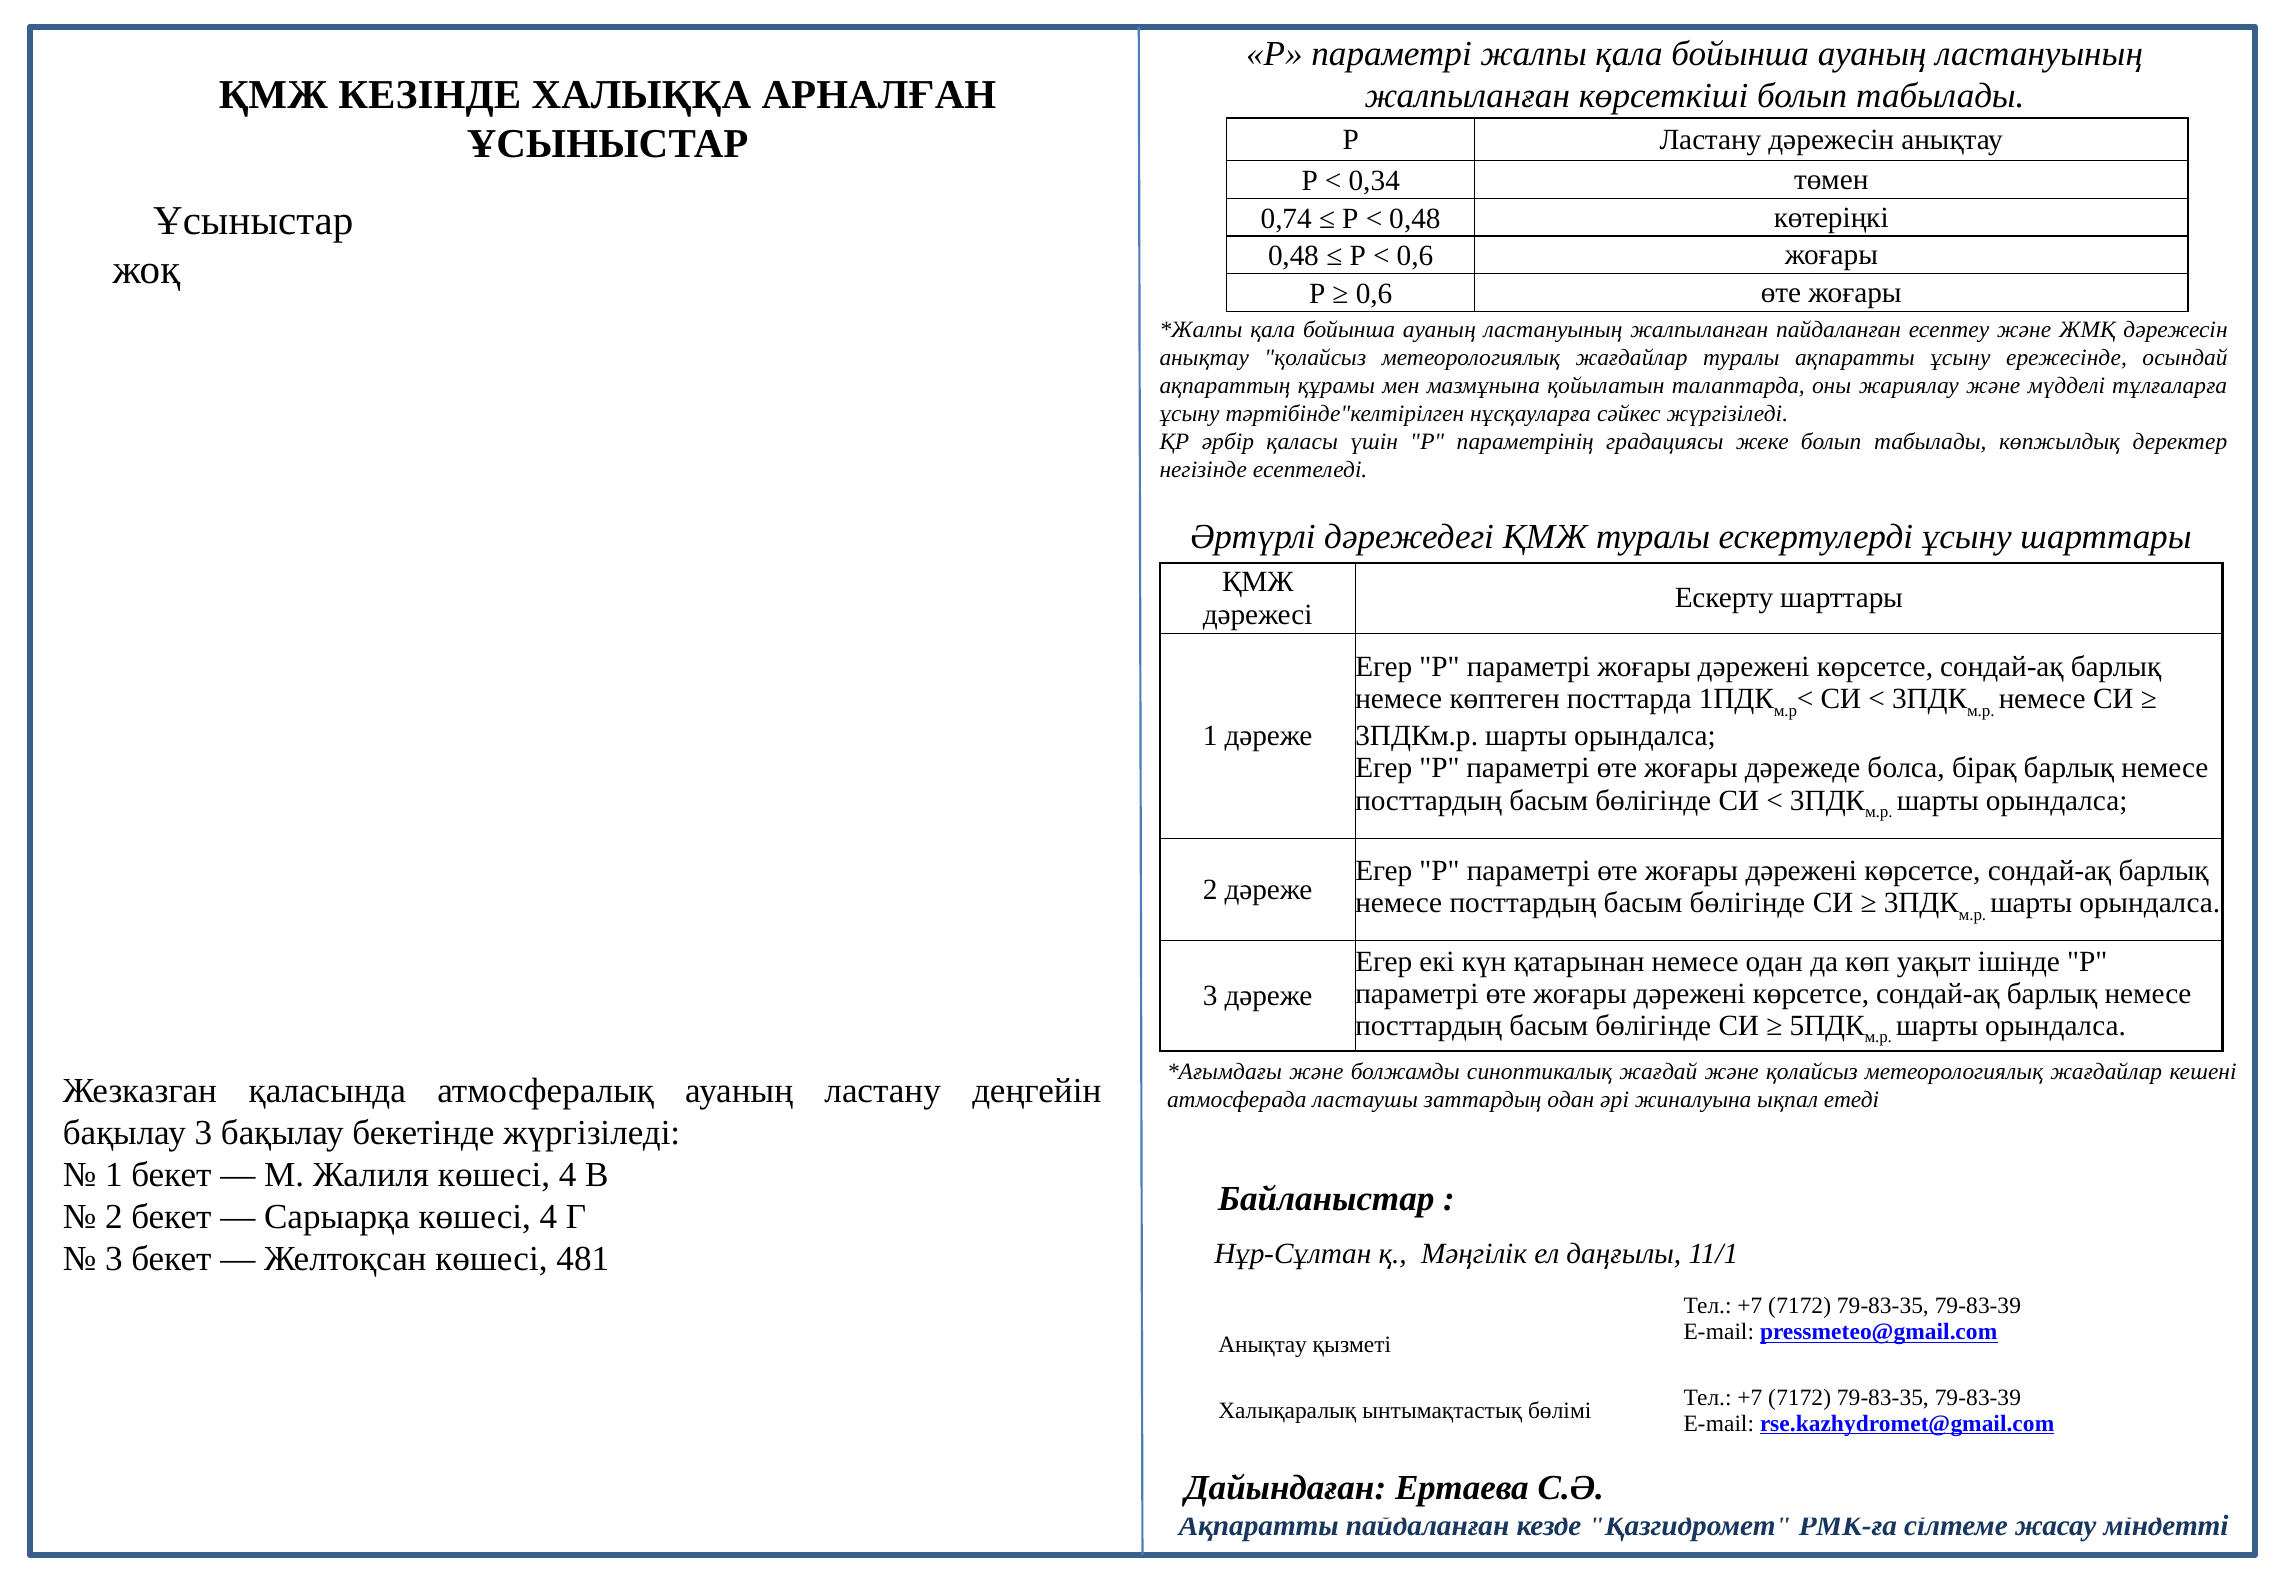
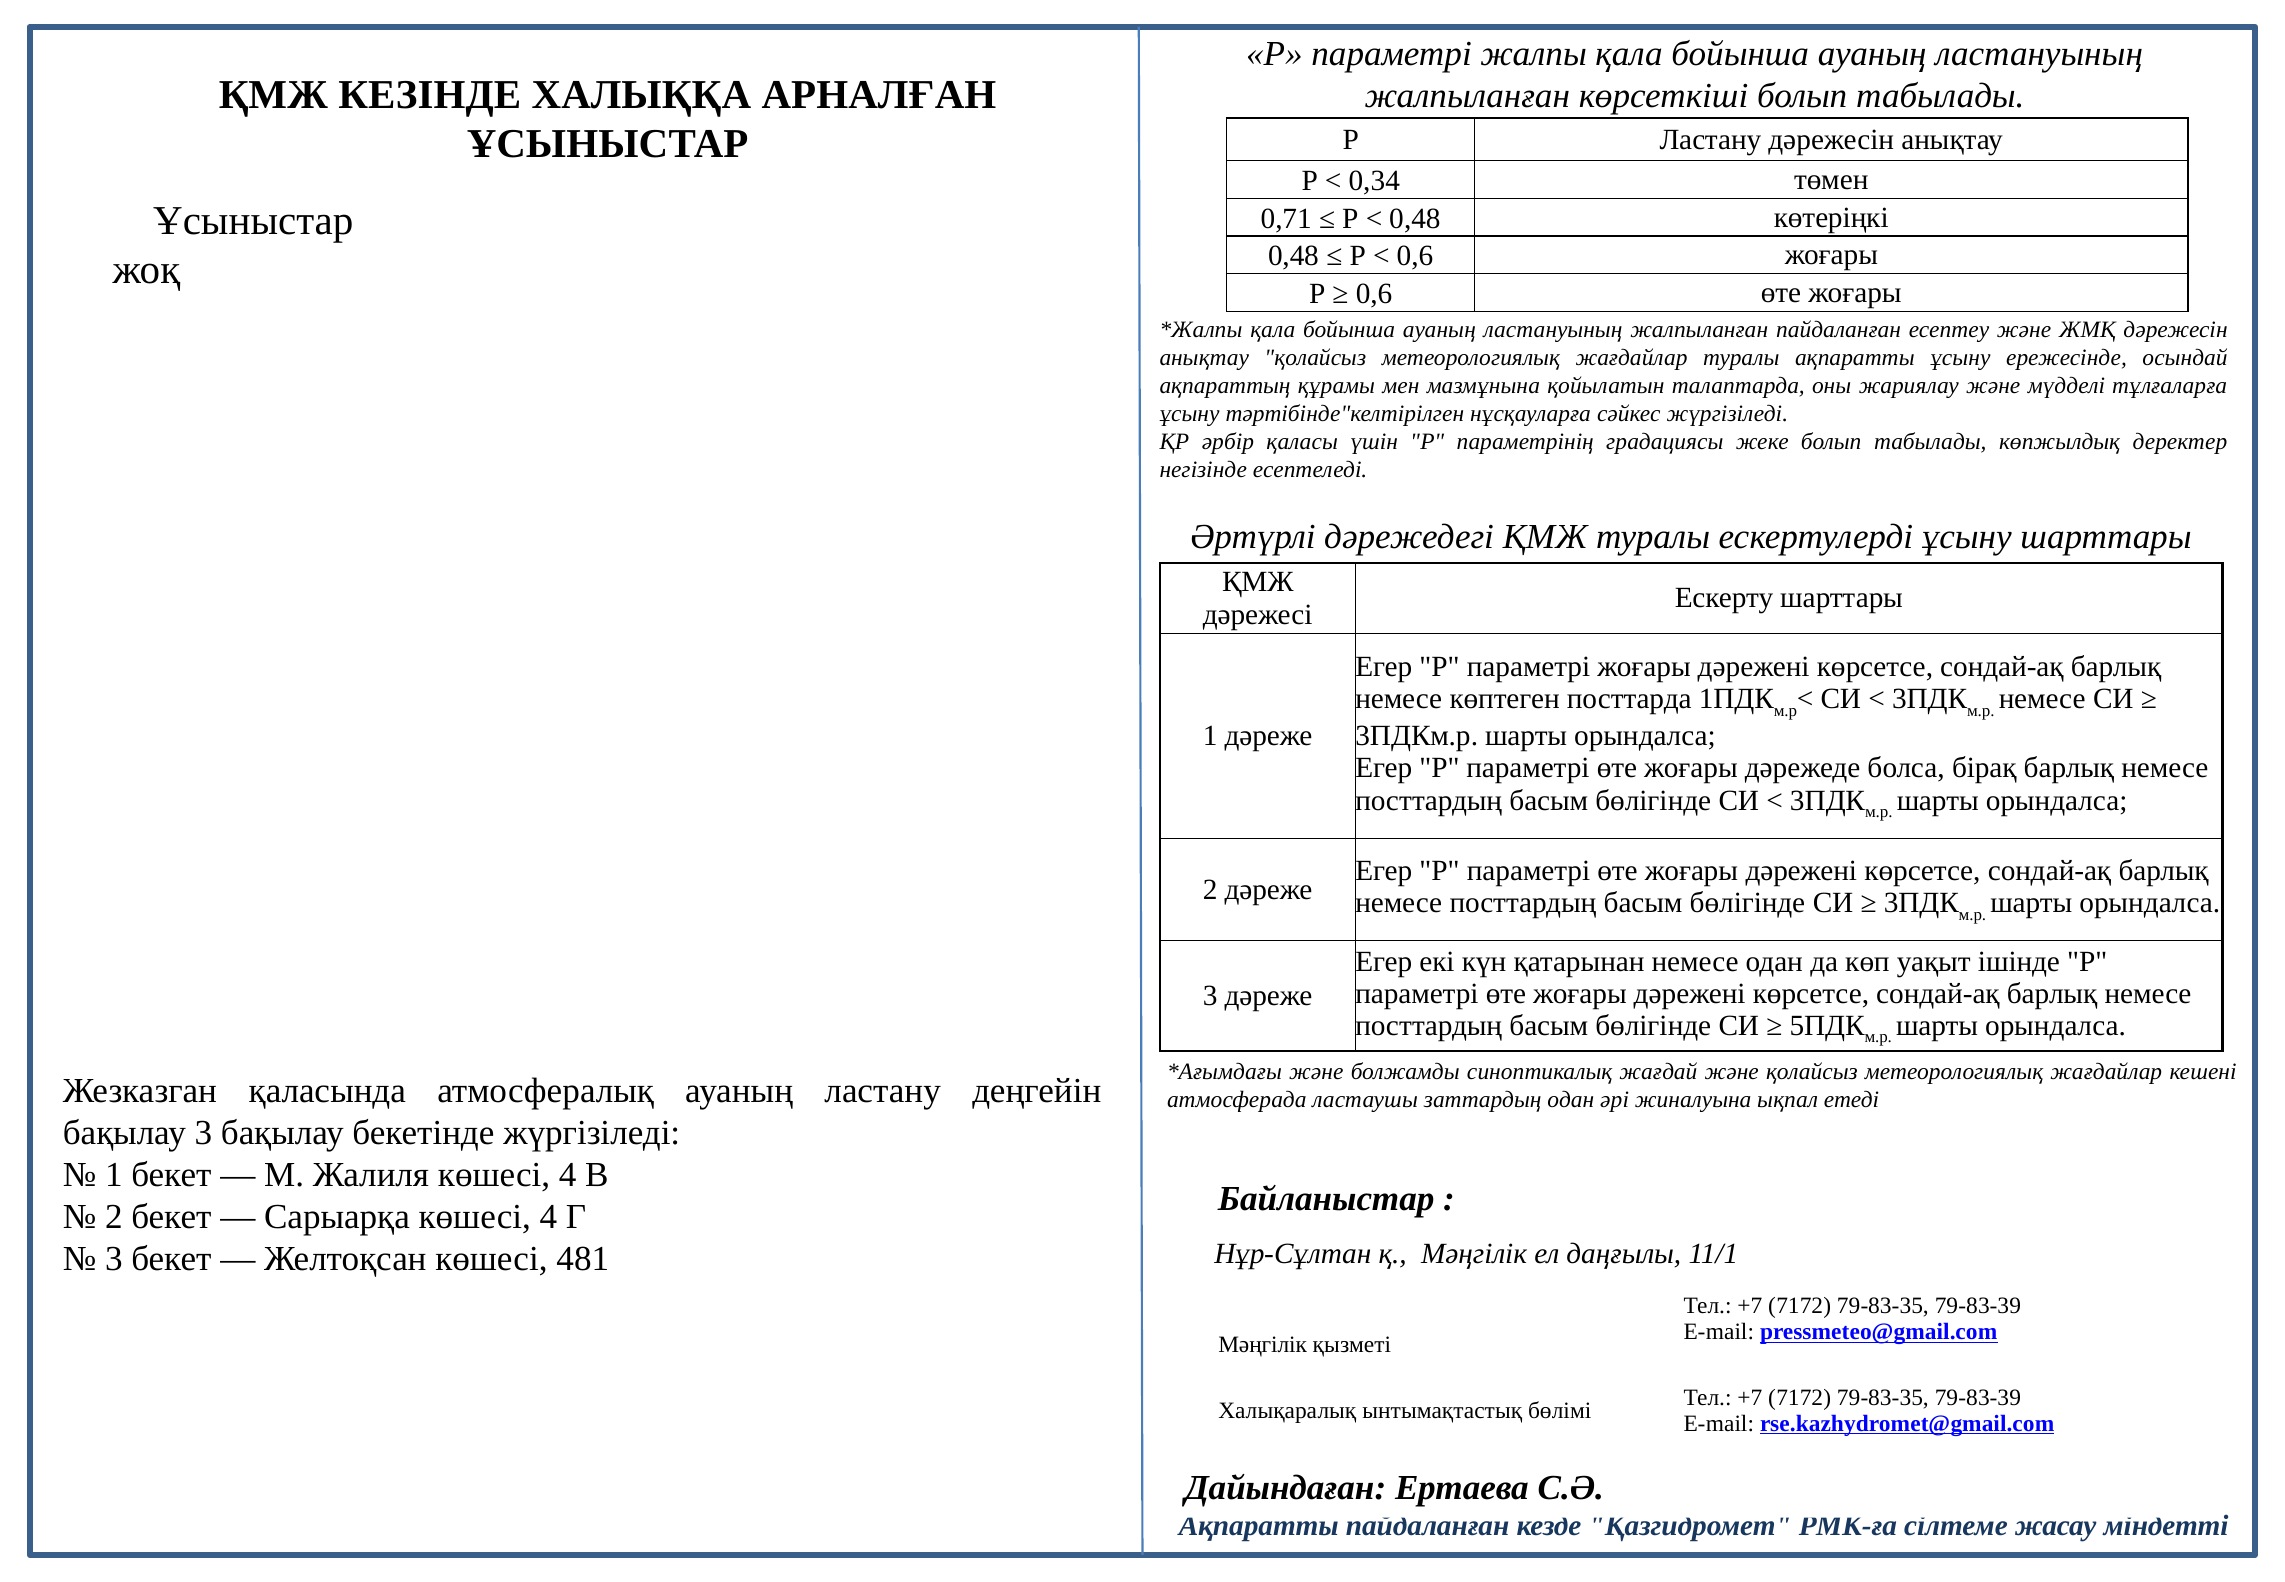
0,74: 0,74 -> 0,71
Анықтау at (1263, 1345): Анықтау -> Мәңгілік
